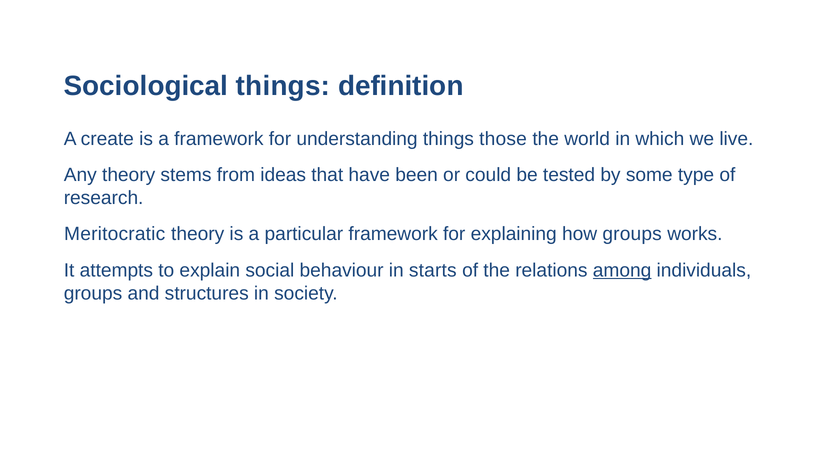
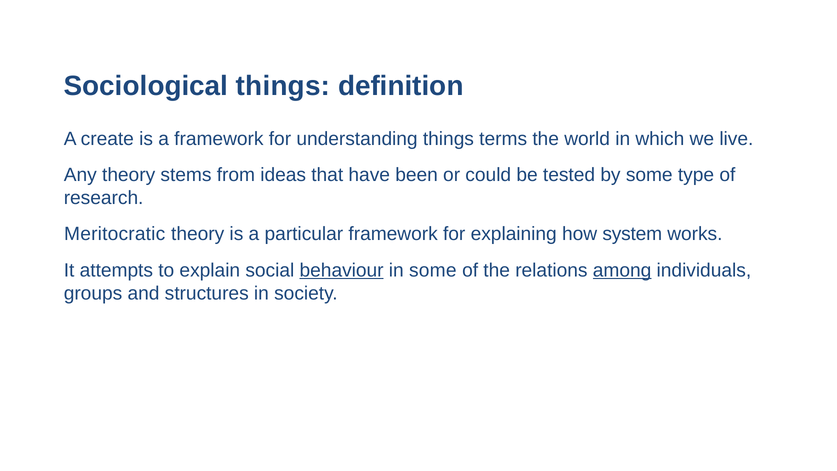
those: those -> terms
how groups: groups -> system
behaviour underline: none -> present
in starts: starts -> some
